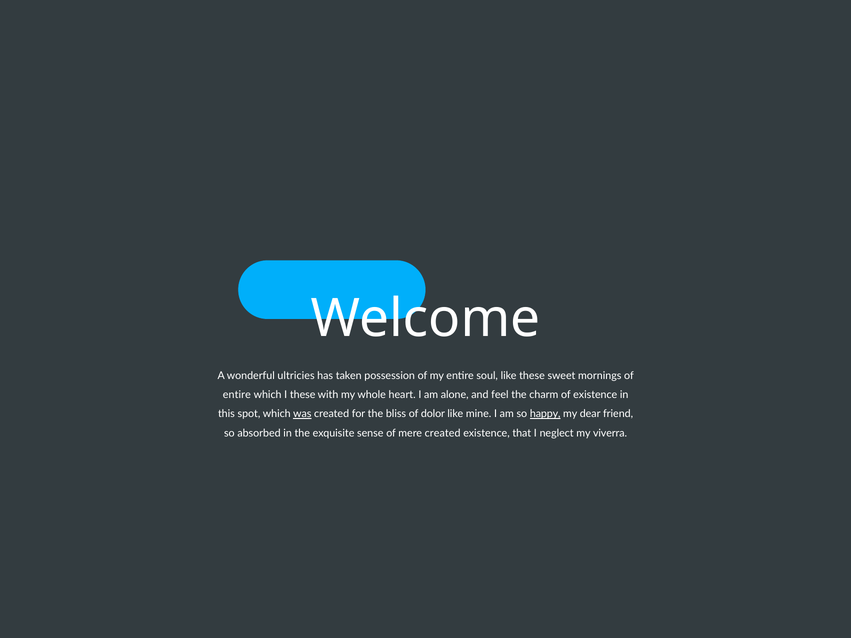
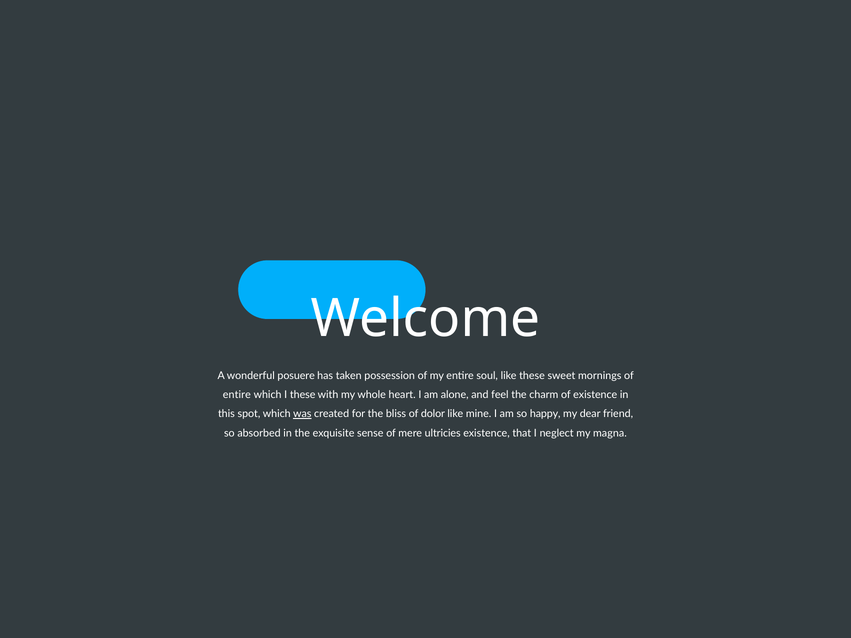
ultricies: ultricies -> posuere
happy underline: present -> none
mere created: created -> ultricies
viverra: viverra -> magna
